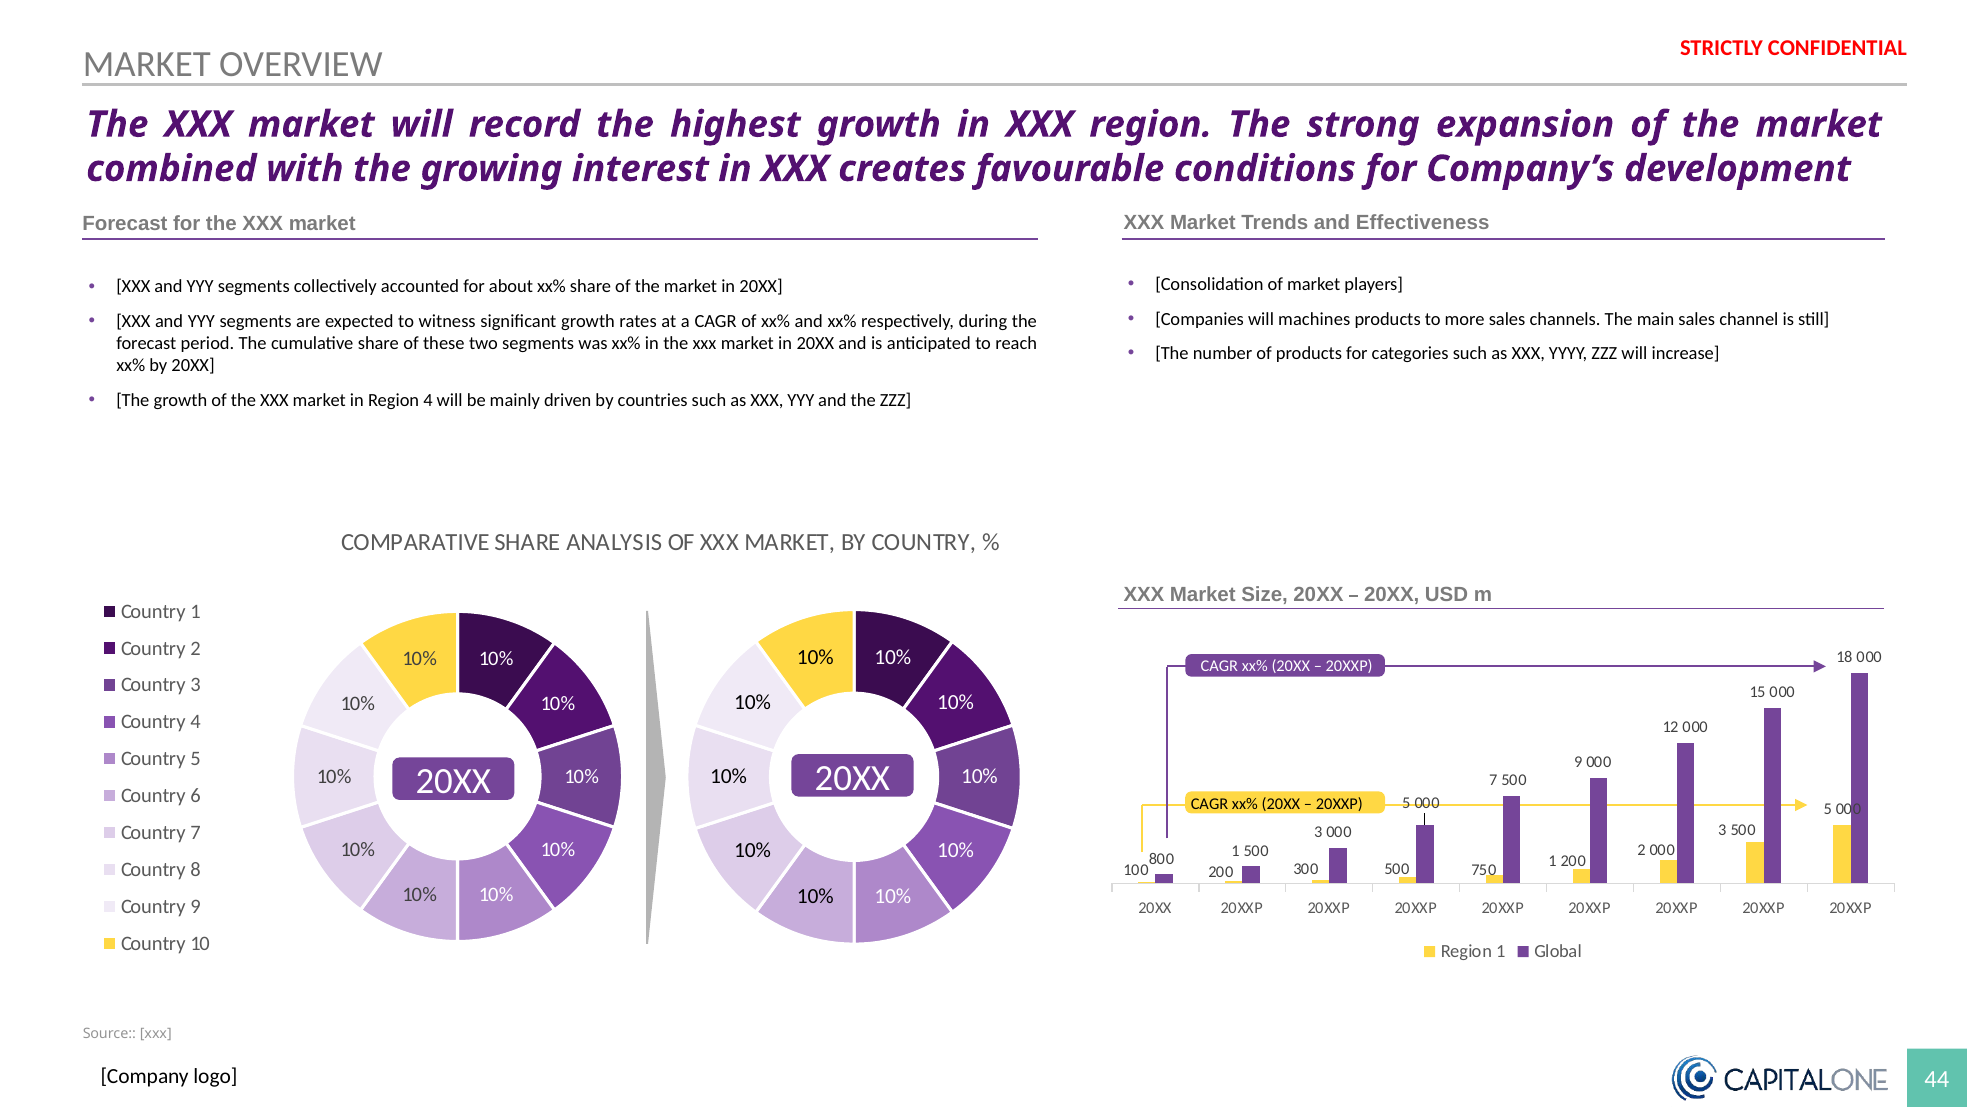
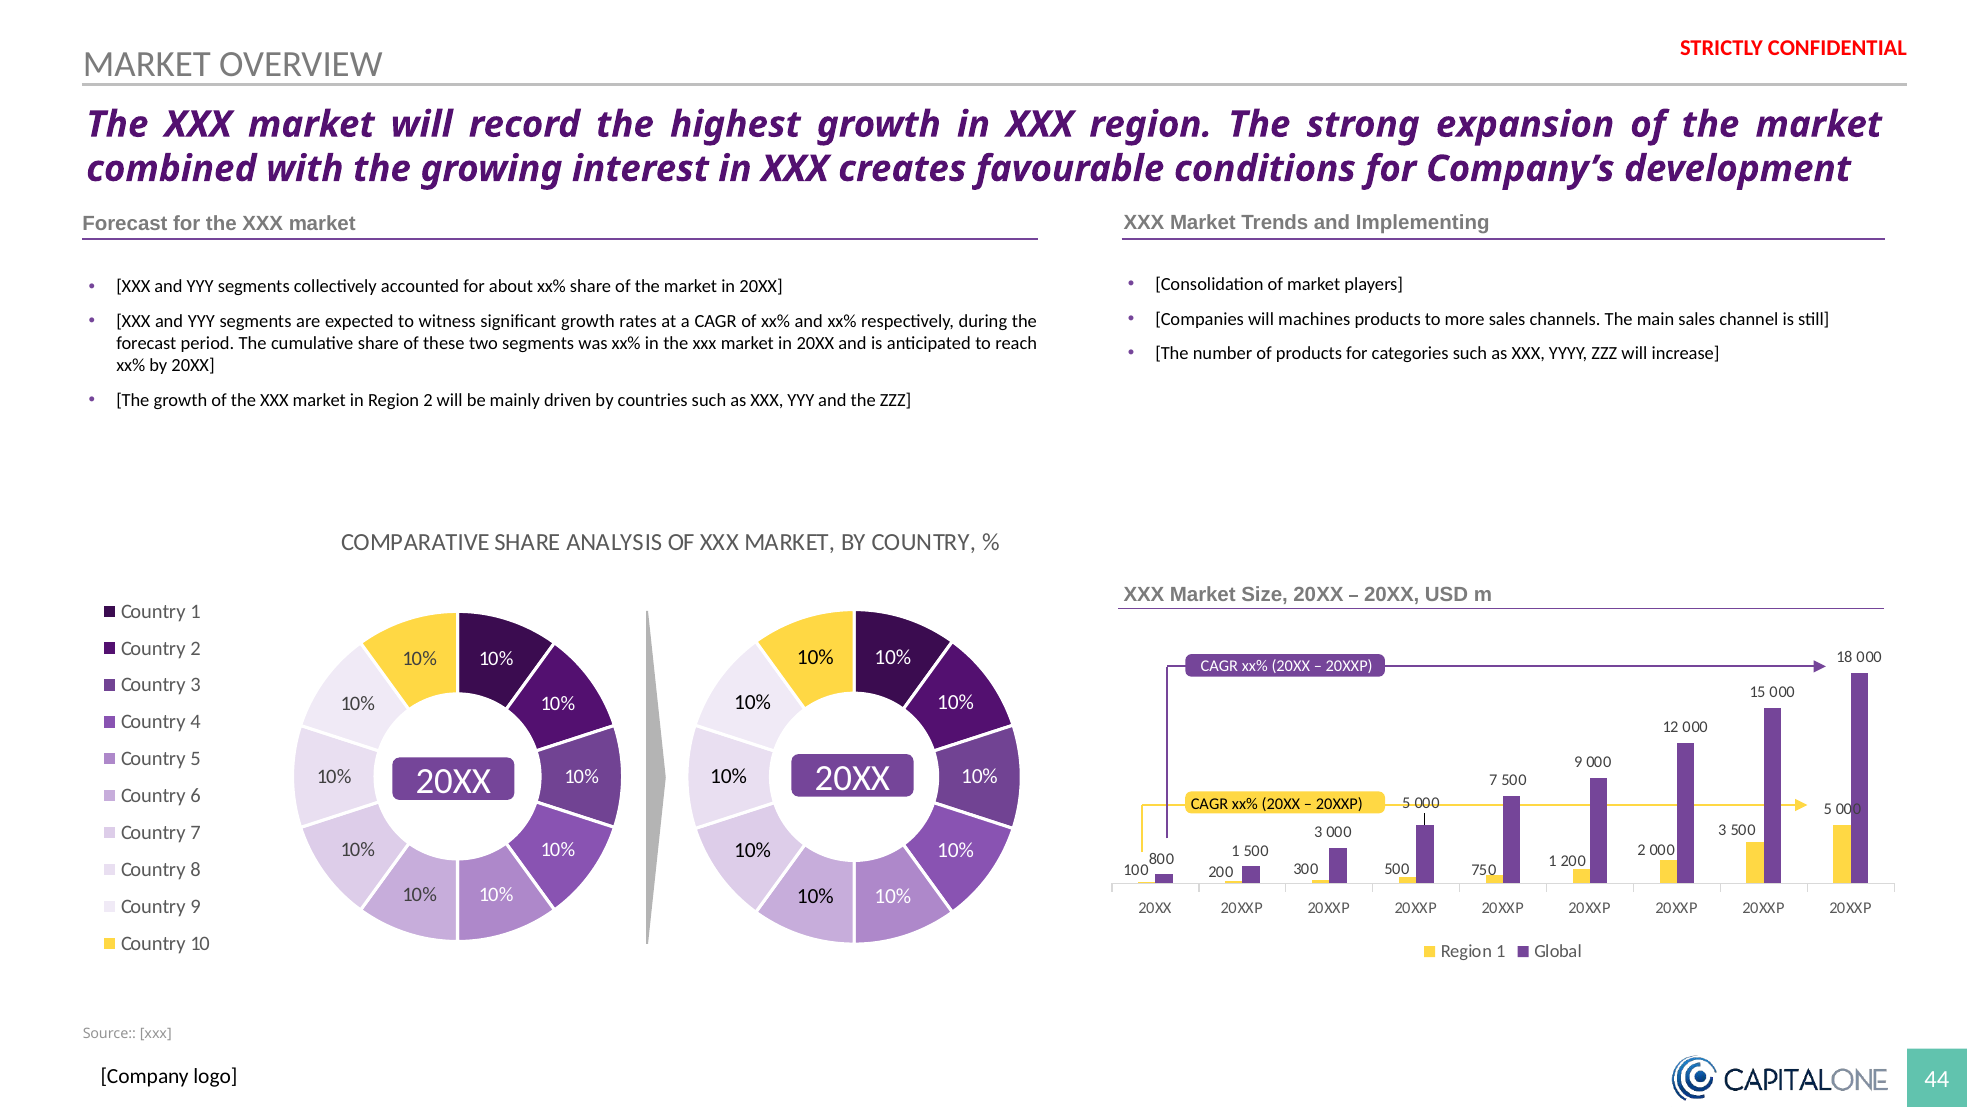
Effectiveness: Effectiveness -> Implementing
Region 4: 4 -> 2
